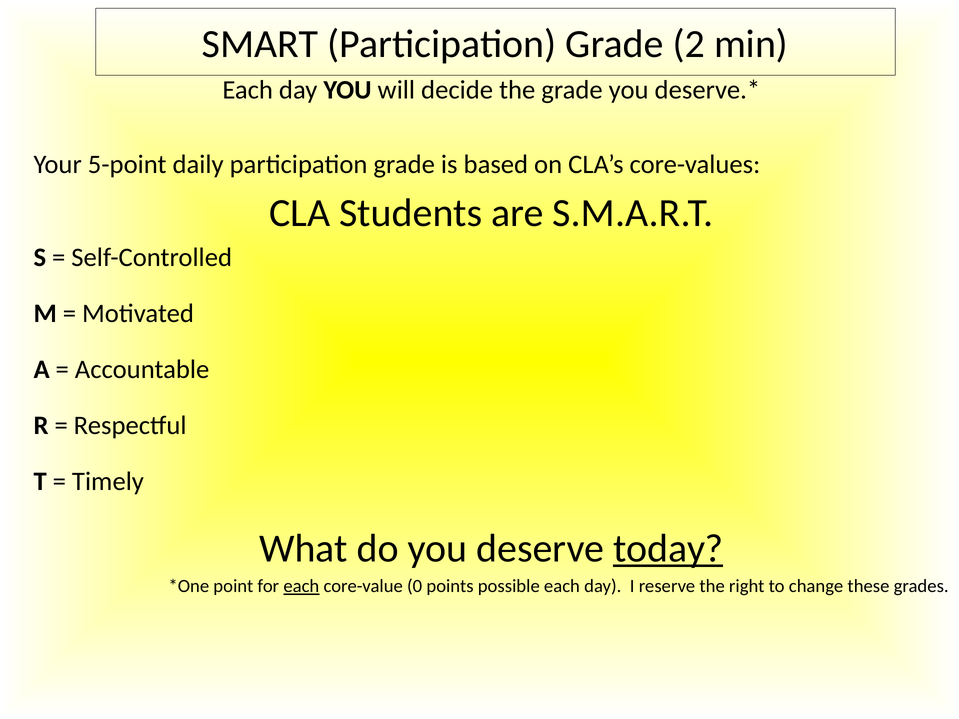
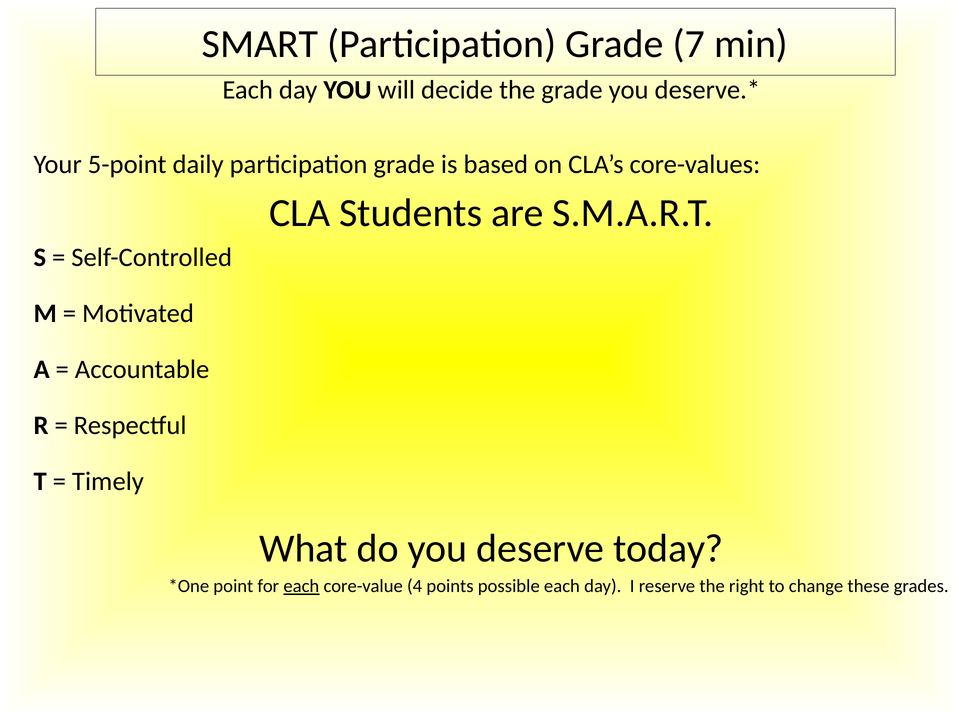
2: 2 -> 7
today underline: present -> none
0: 0 -> 4
